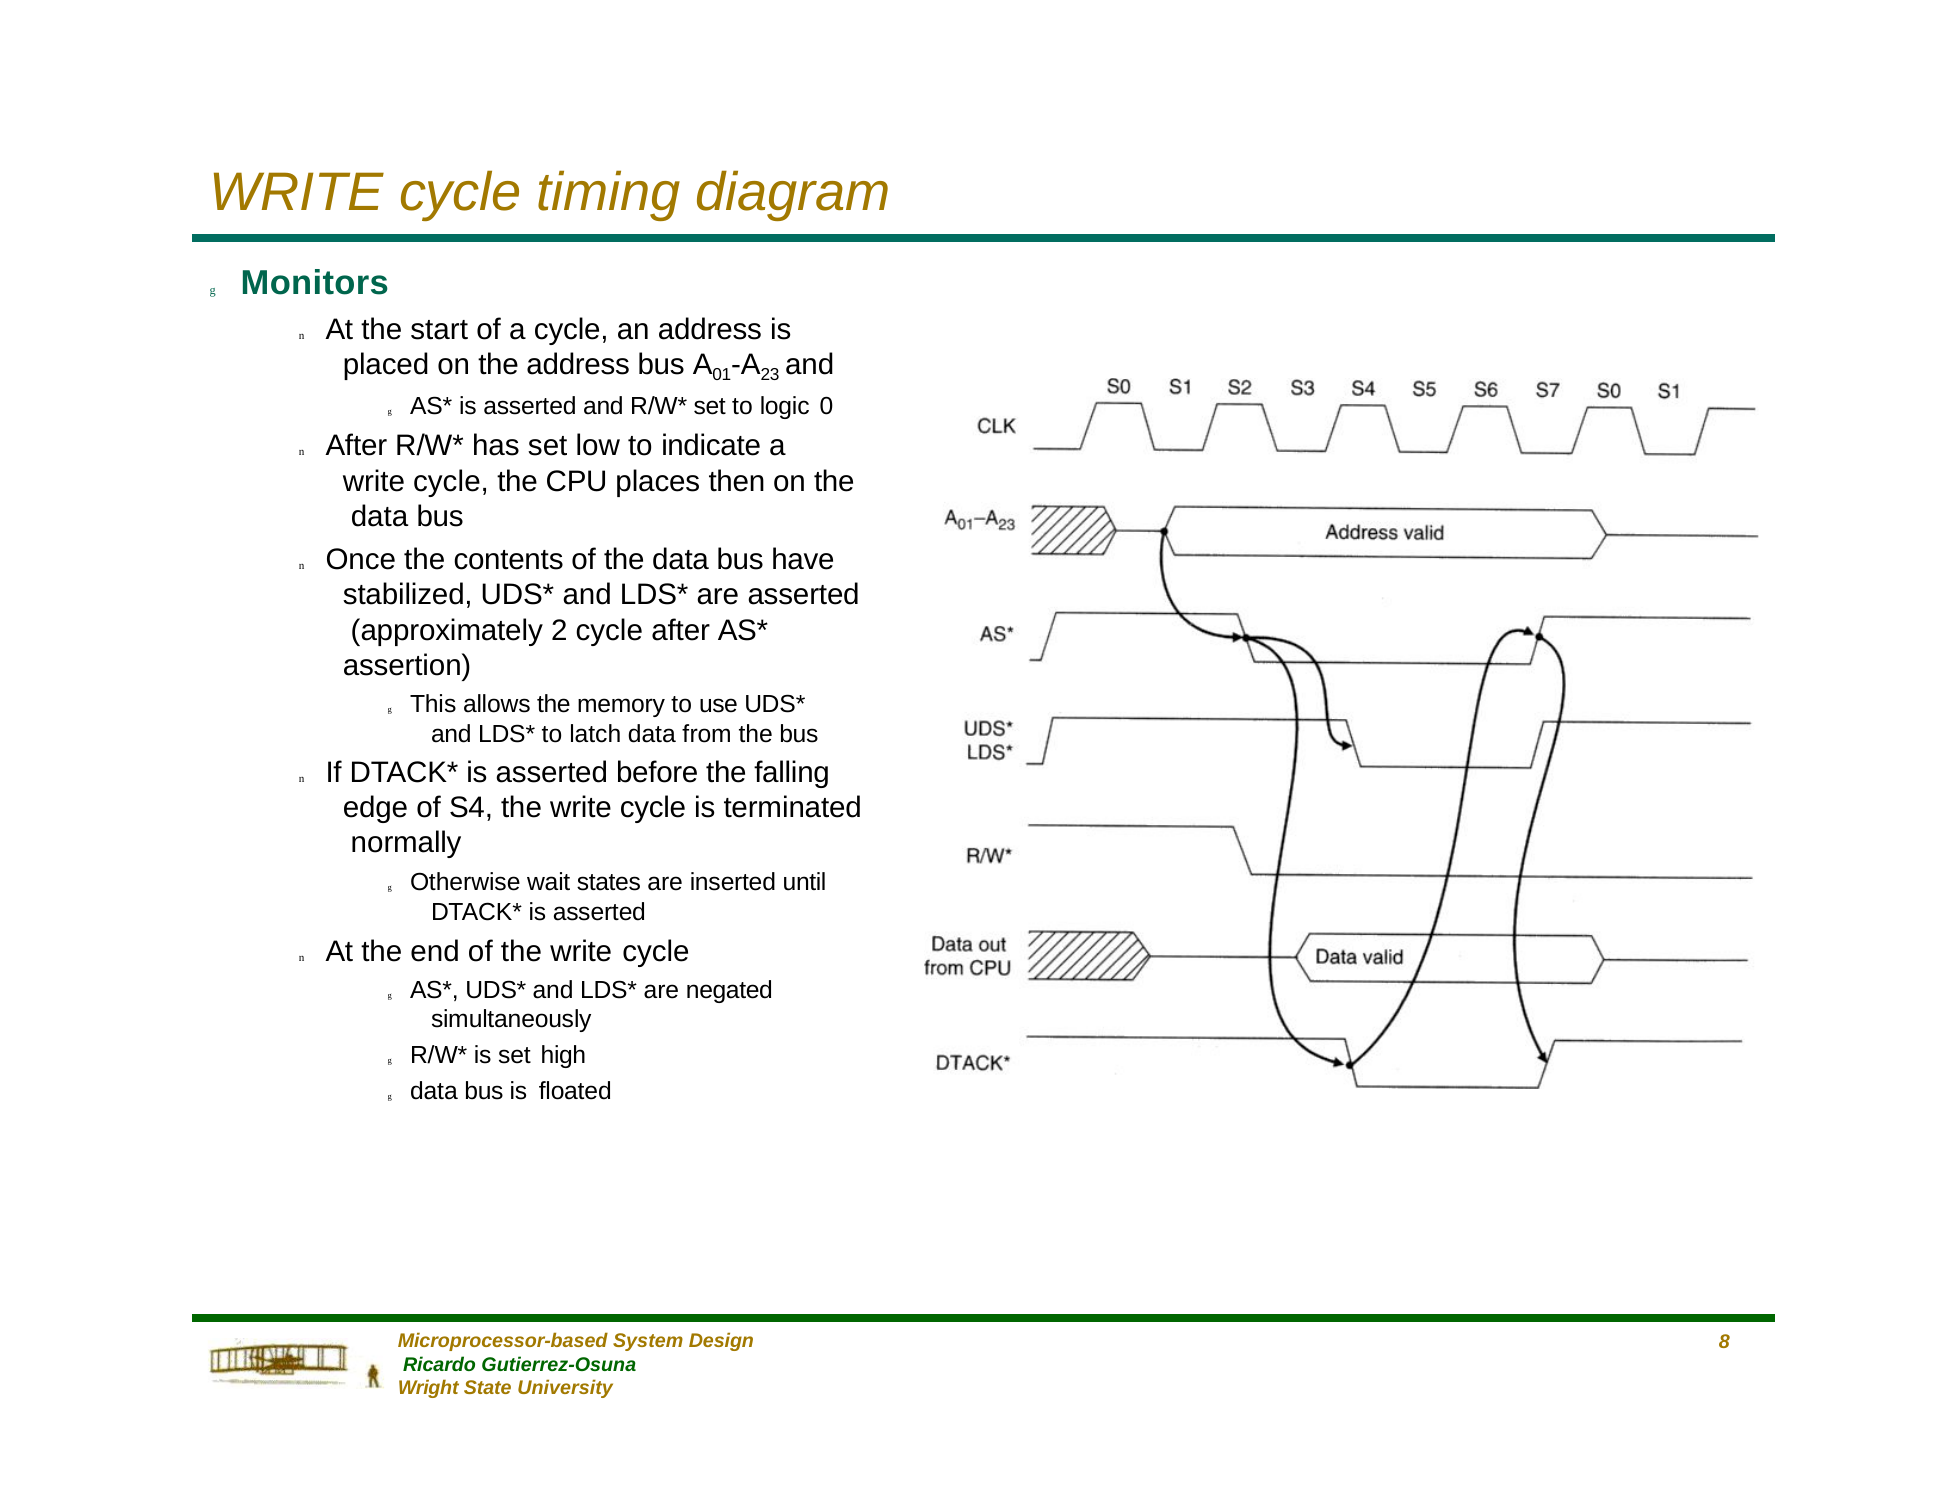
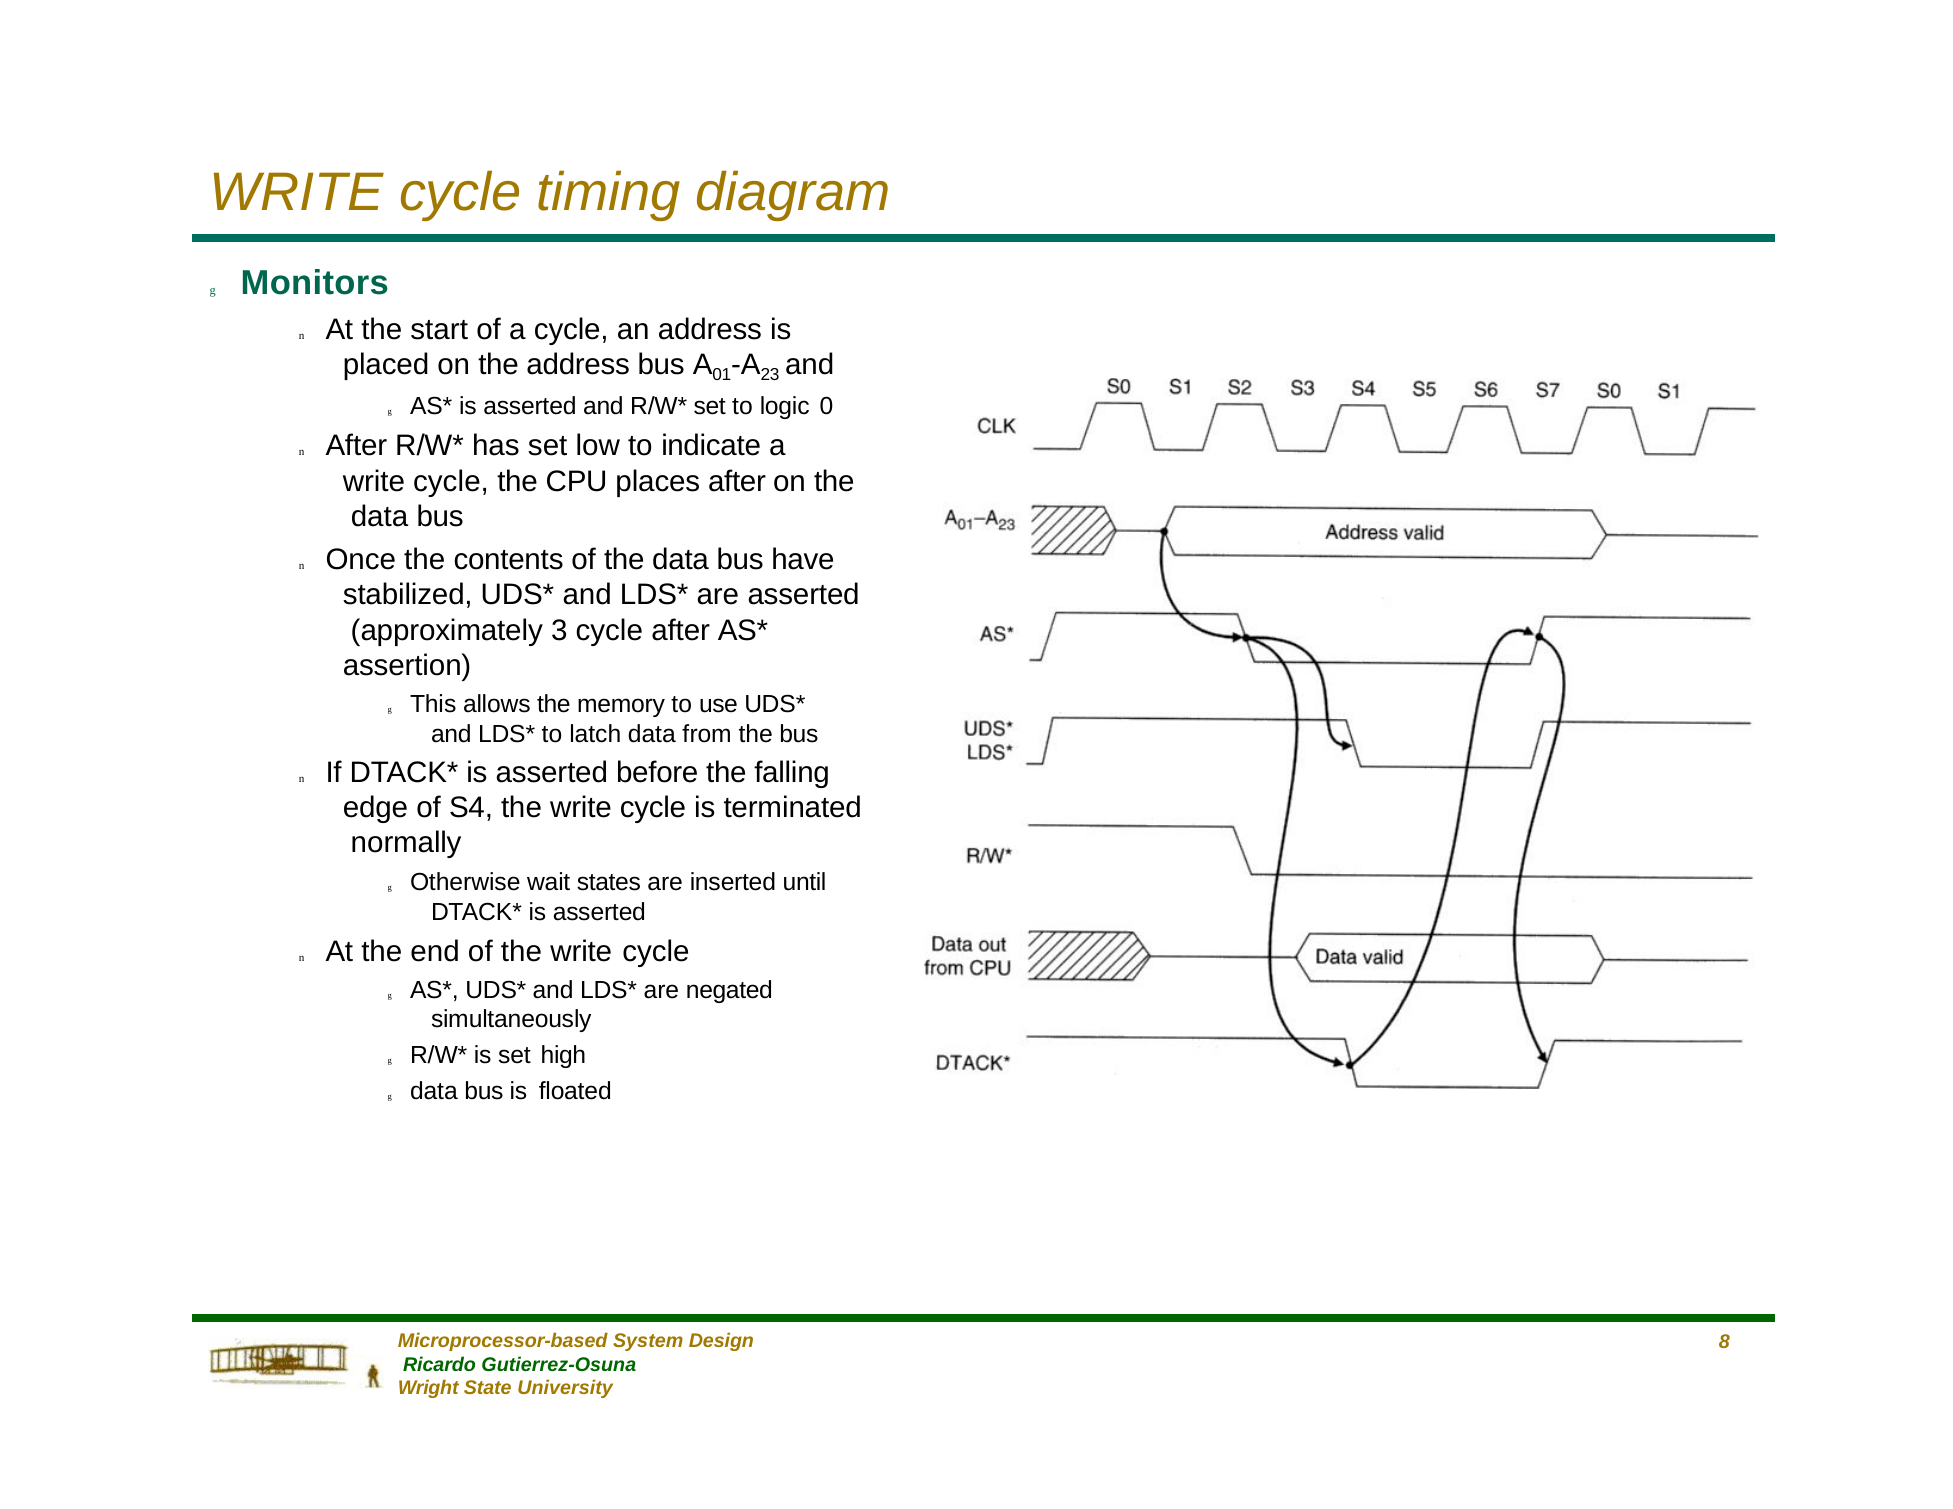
places then: then -> after
2: 2 -> 3
